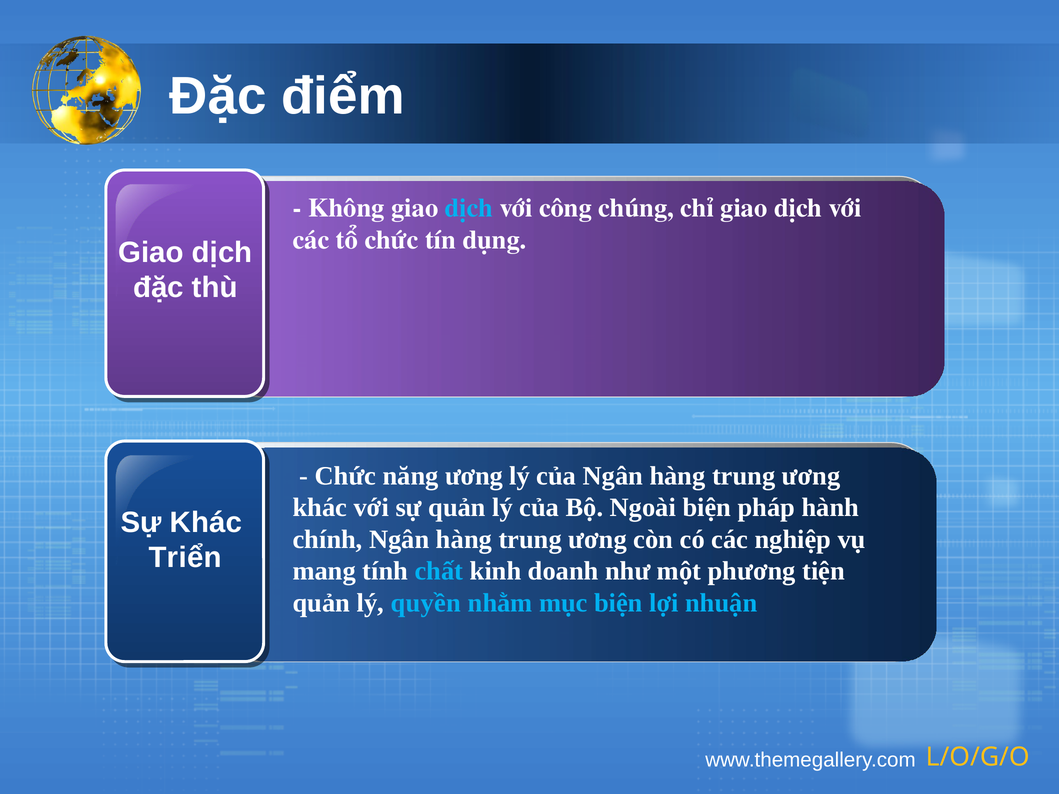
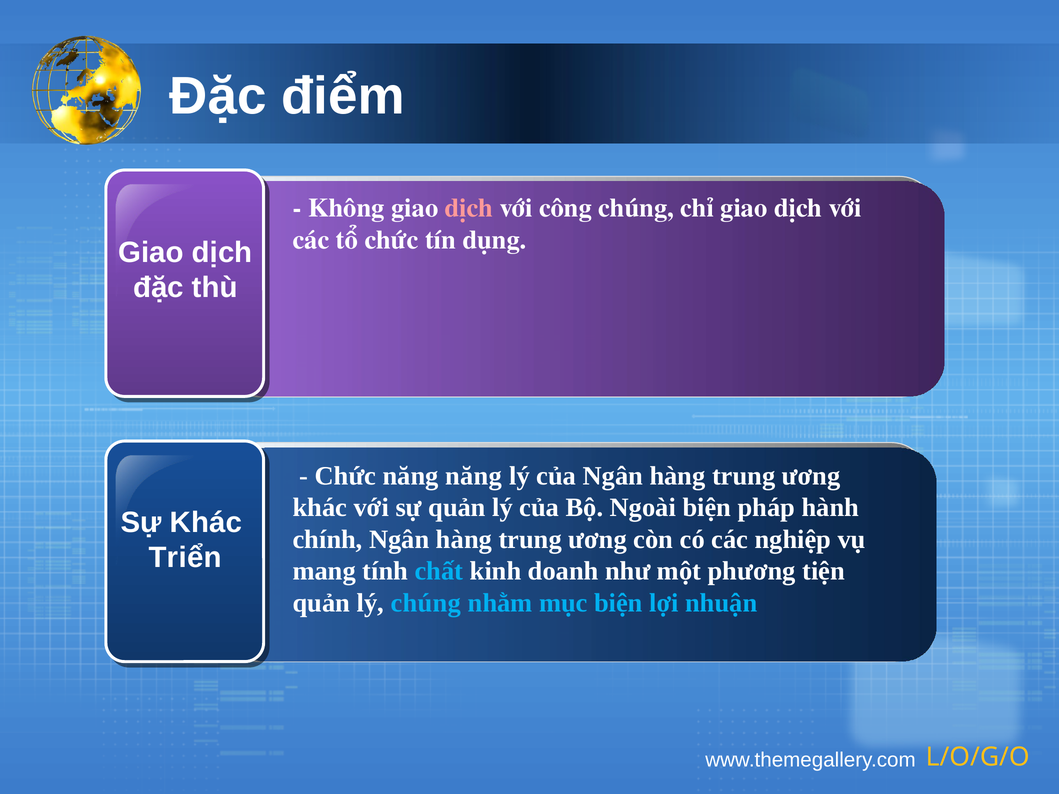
dịch at (469, 208) colour: light blue -> pink
năng ương: ương -> năng
lý quyền: quyền -> chúng
